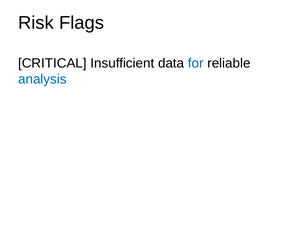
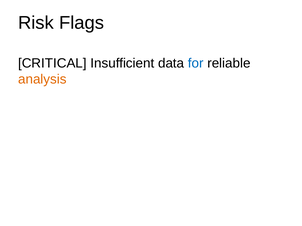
analysis colour: blue -> orange
